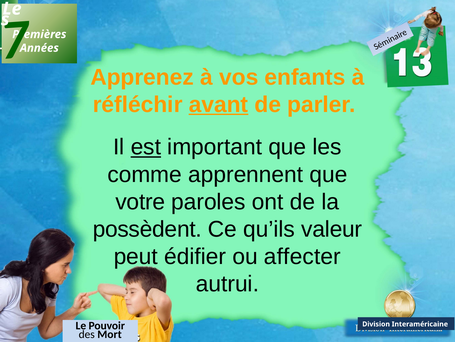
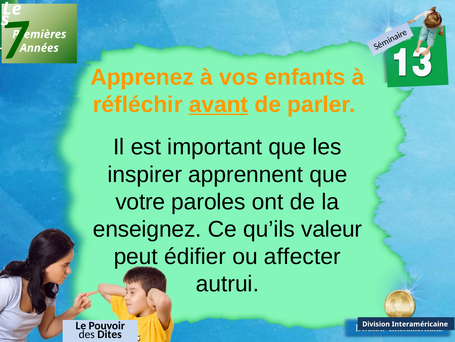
est underline: present -> none
comme: comme -> inspirer
possèdent: possèdent -> enseignez
Mort: Mort -> Dites
